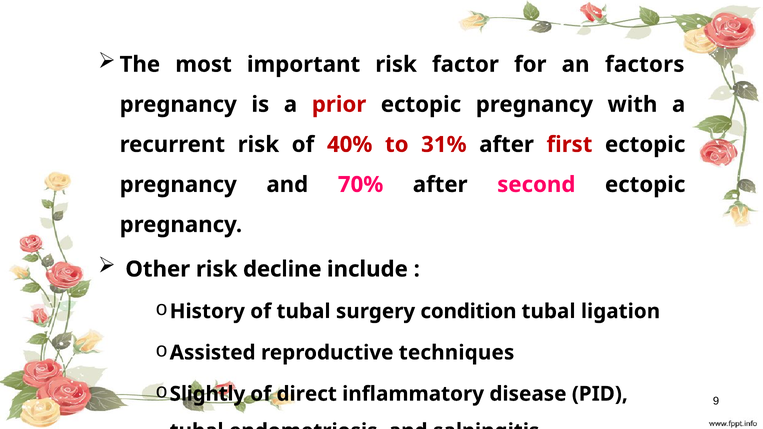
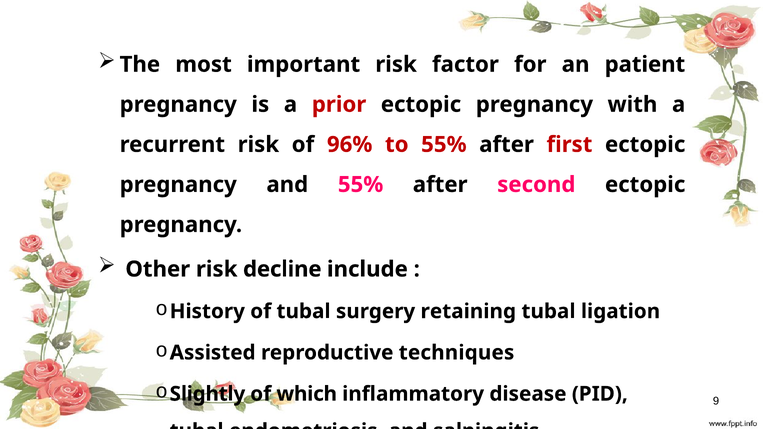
factors: factors -> patient
40%: 40% -> 96%
to 31%: 31% -> 55%
and 70%: 70% -> 55%
condition: condition -> retaining
direct: direct -> which
